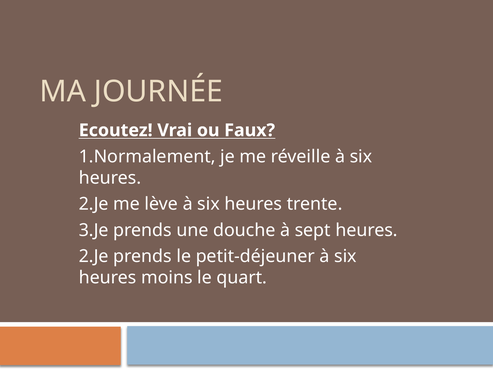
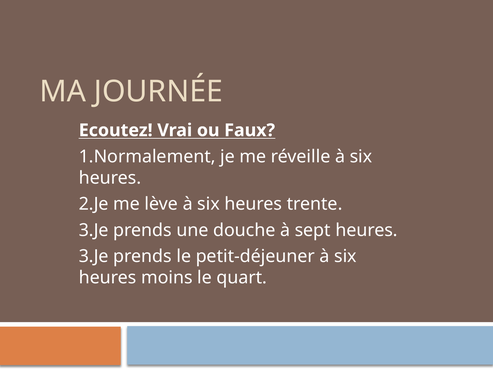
2.Je at (94, 256): 2.Je -> 3.Je
